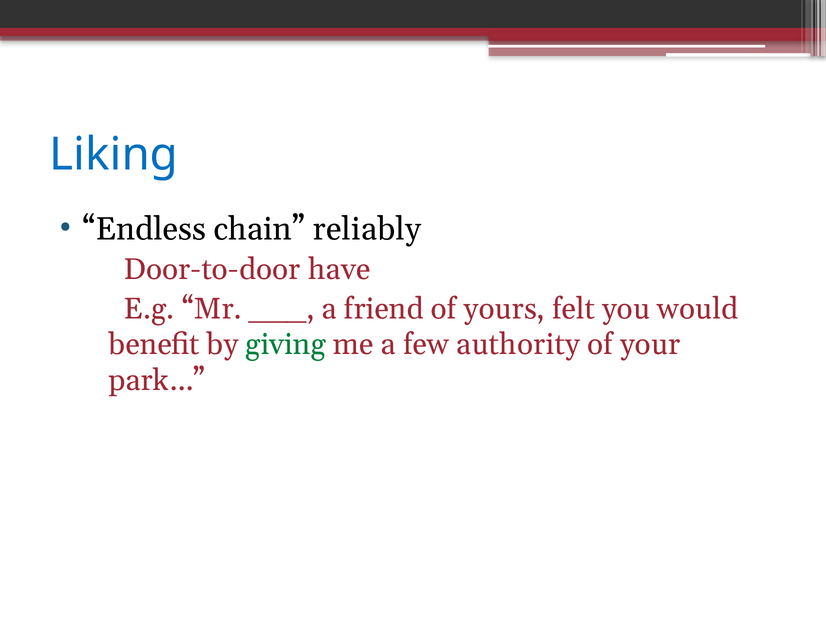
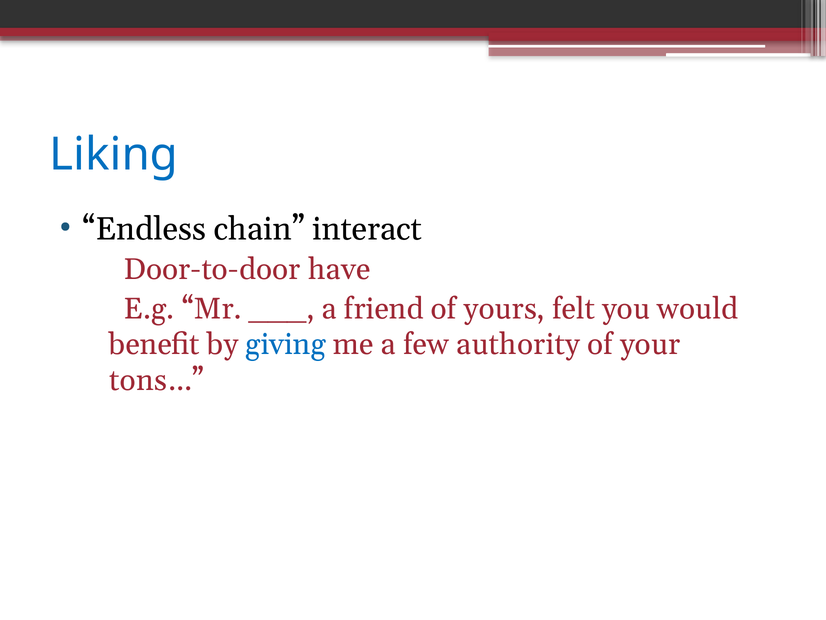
reliably: reliably -> interact
giving colour: green -> blue
park…: park… -> tons…
